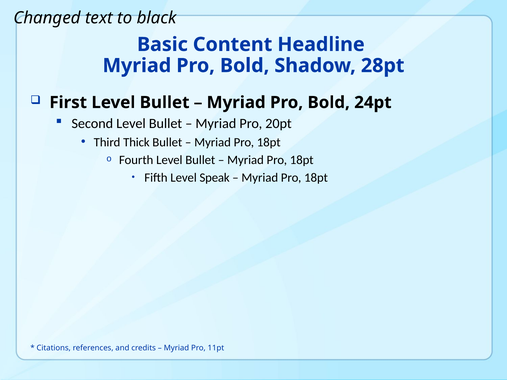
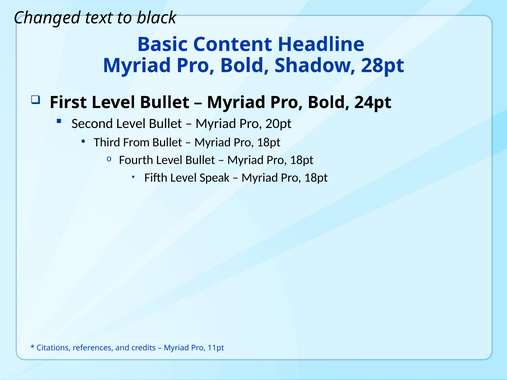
Thick: Thick -> From
